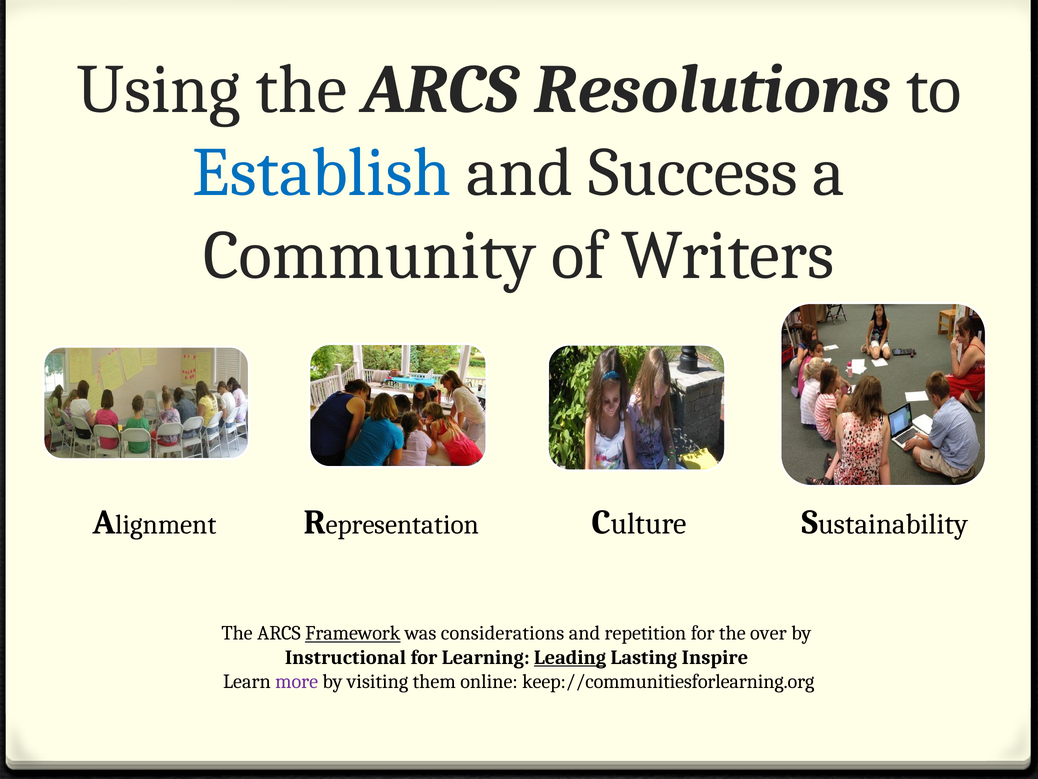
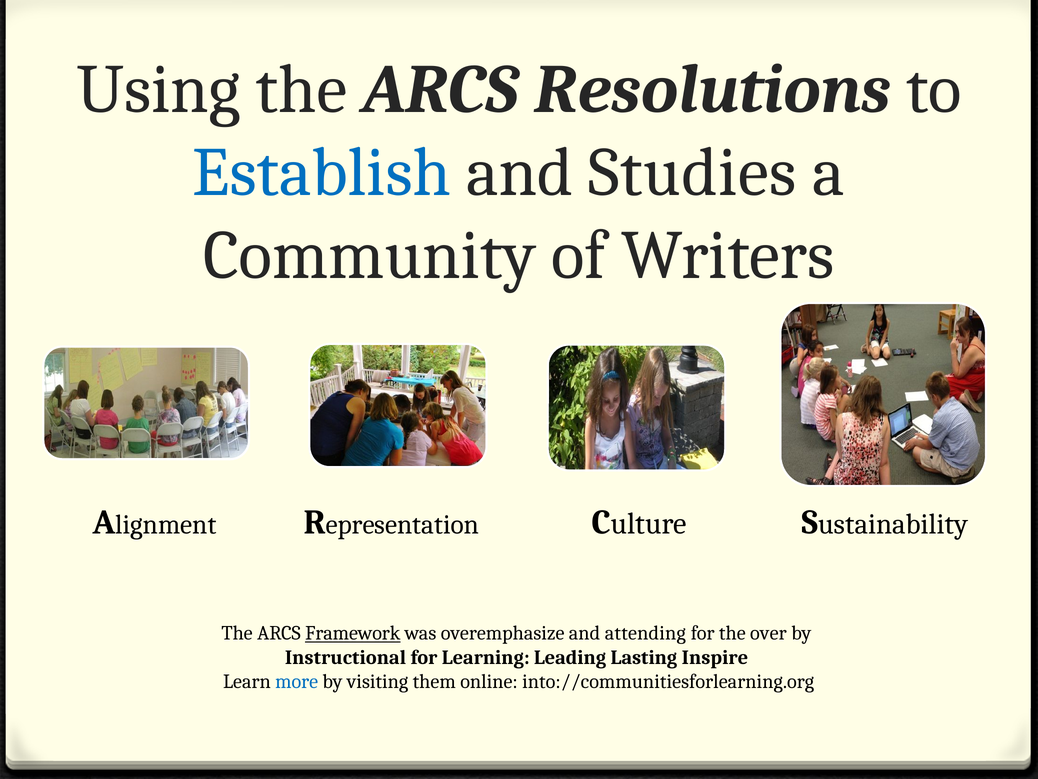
Success: Success -> Studies
considerations: considerations -> overemphasize
repetition: repetition -> attending
Leading underline: present -> none
more colour: purple -> blue
keep://communitiesforlearning.org: keep://communitiesforlearning.org -> into://communitiesforlearning.org
